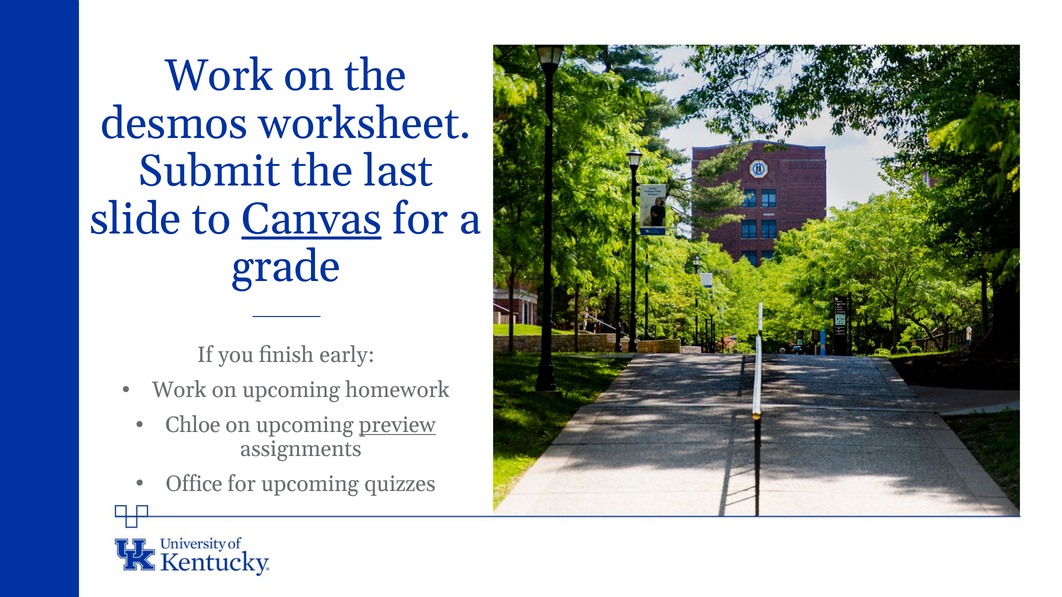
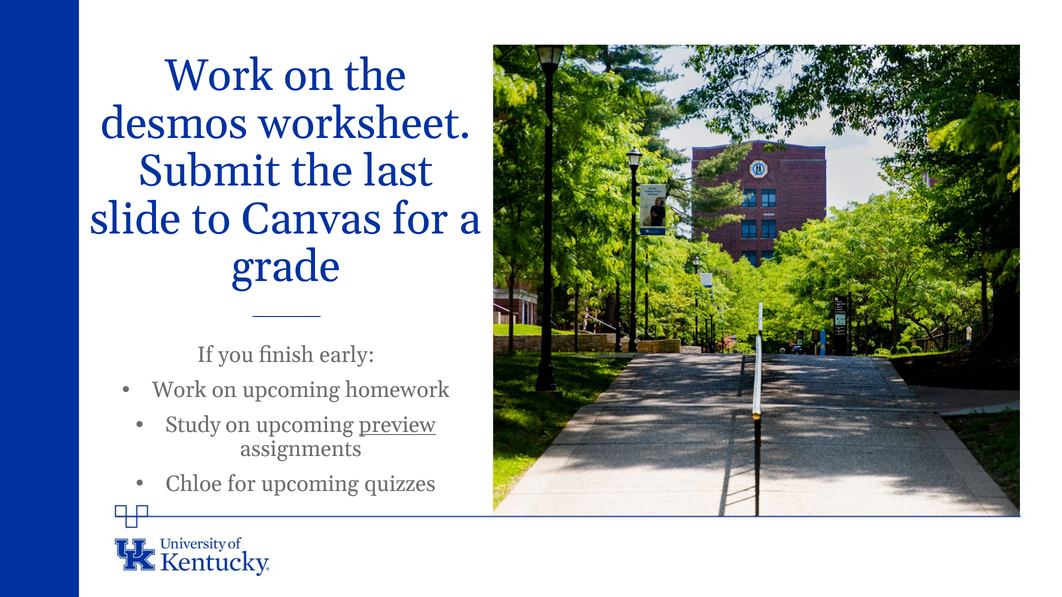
Canvas underline: present -> none
Chloe: Chloe -> Study
Office: Office -> Chloe
